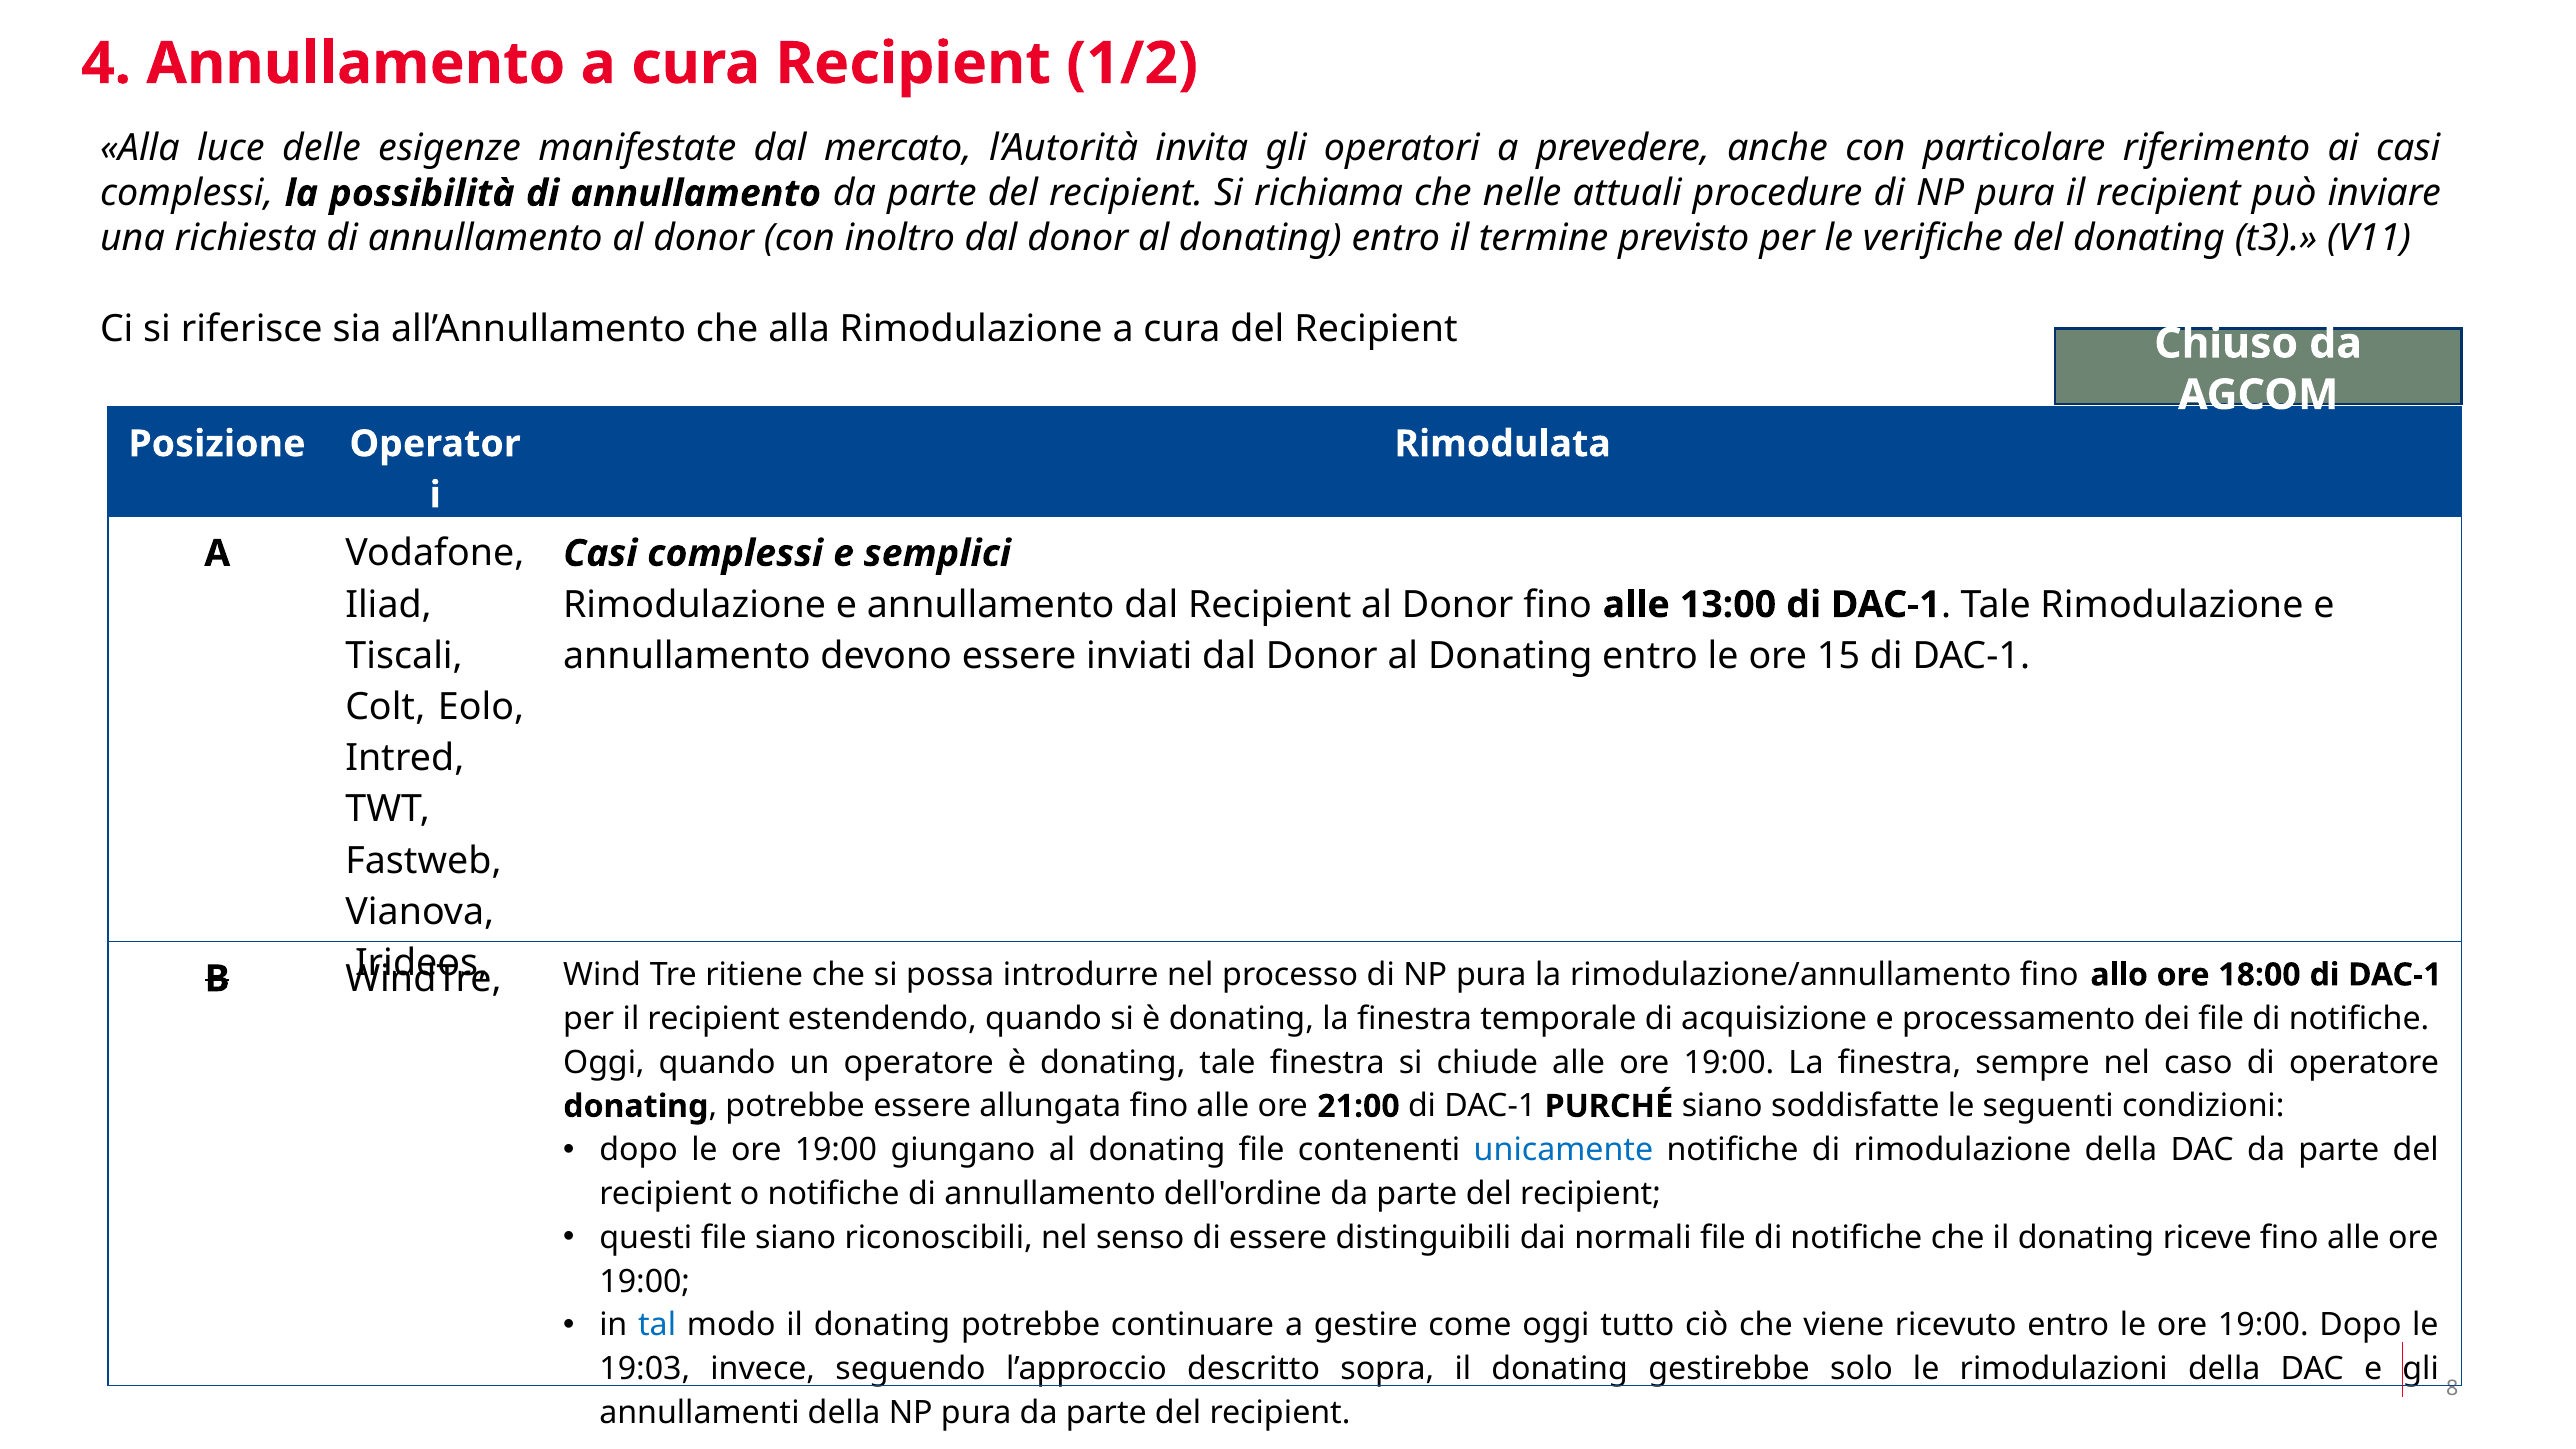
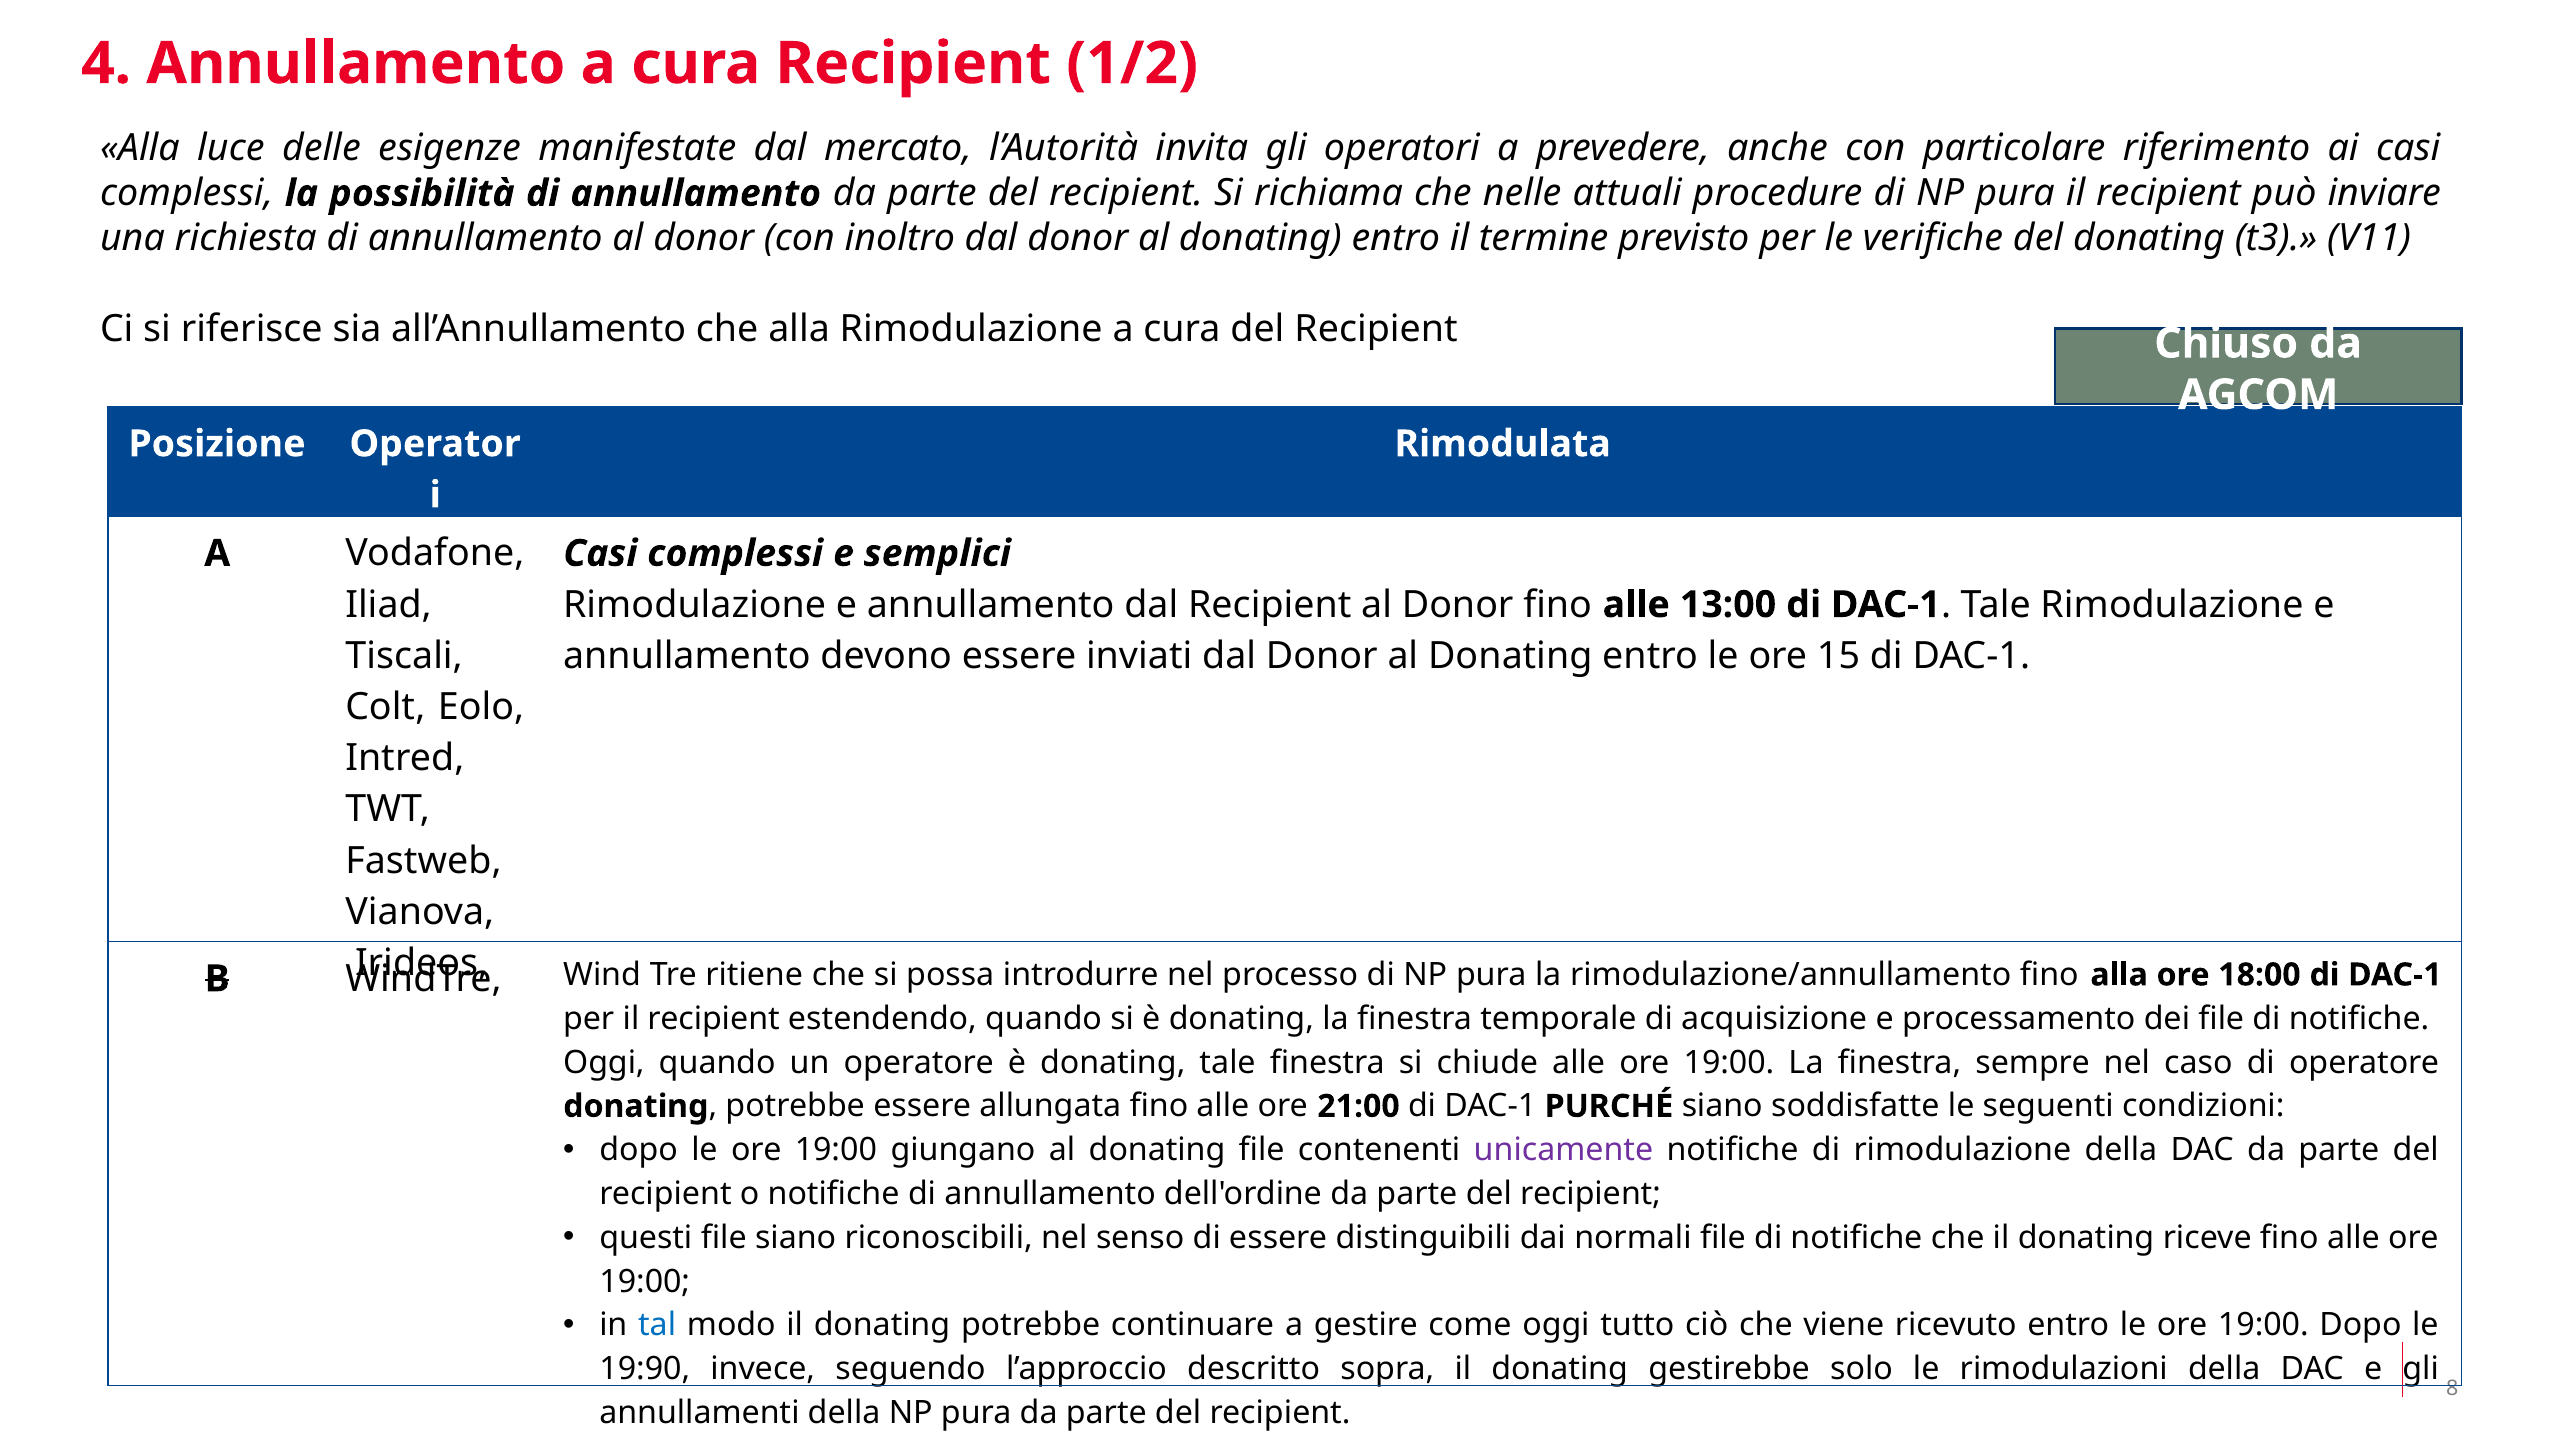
fino allo: allo -> alla
unicamente colour: blue -> purple
19:03: 19:03 -> 19:90
